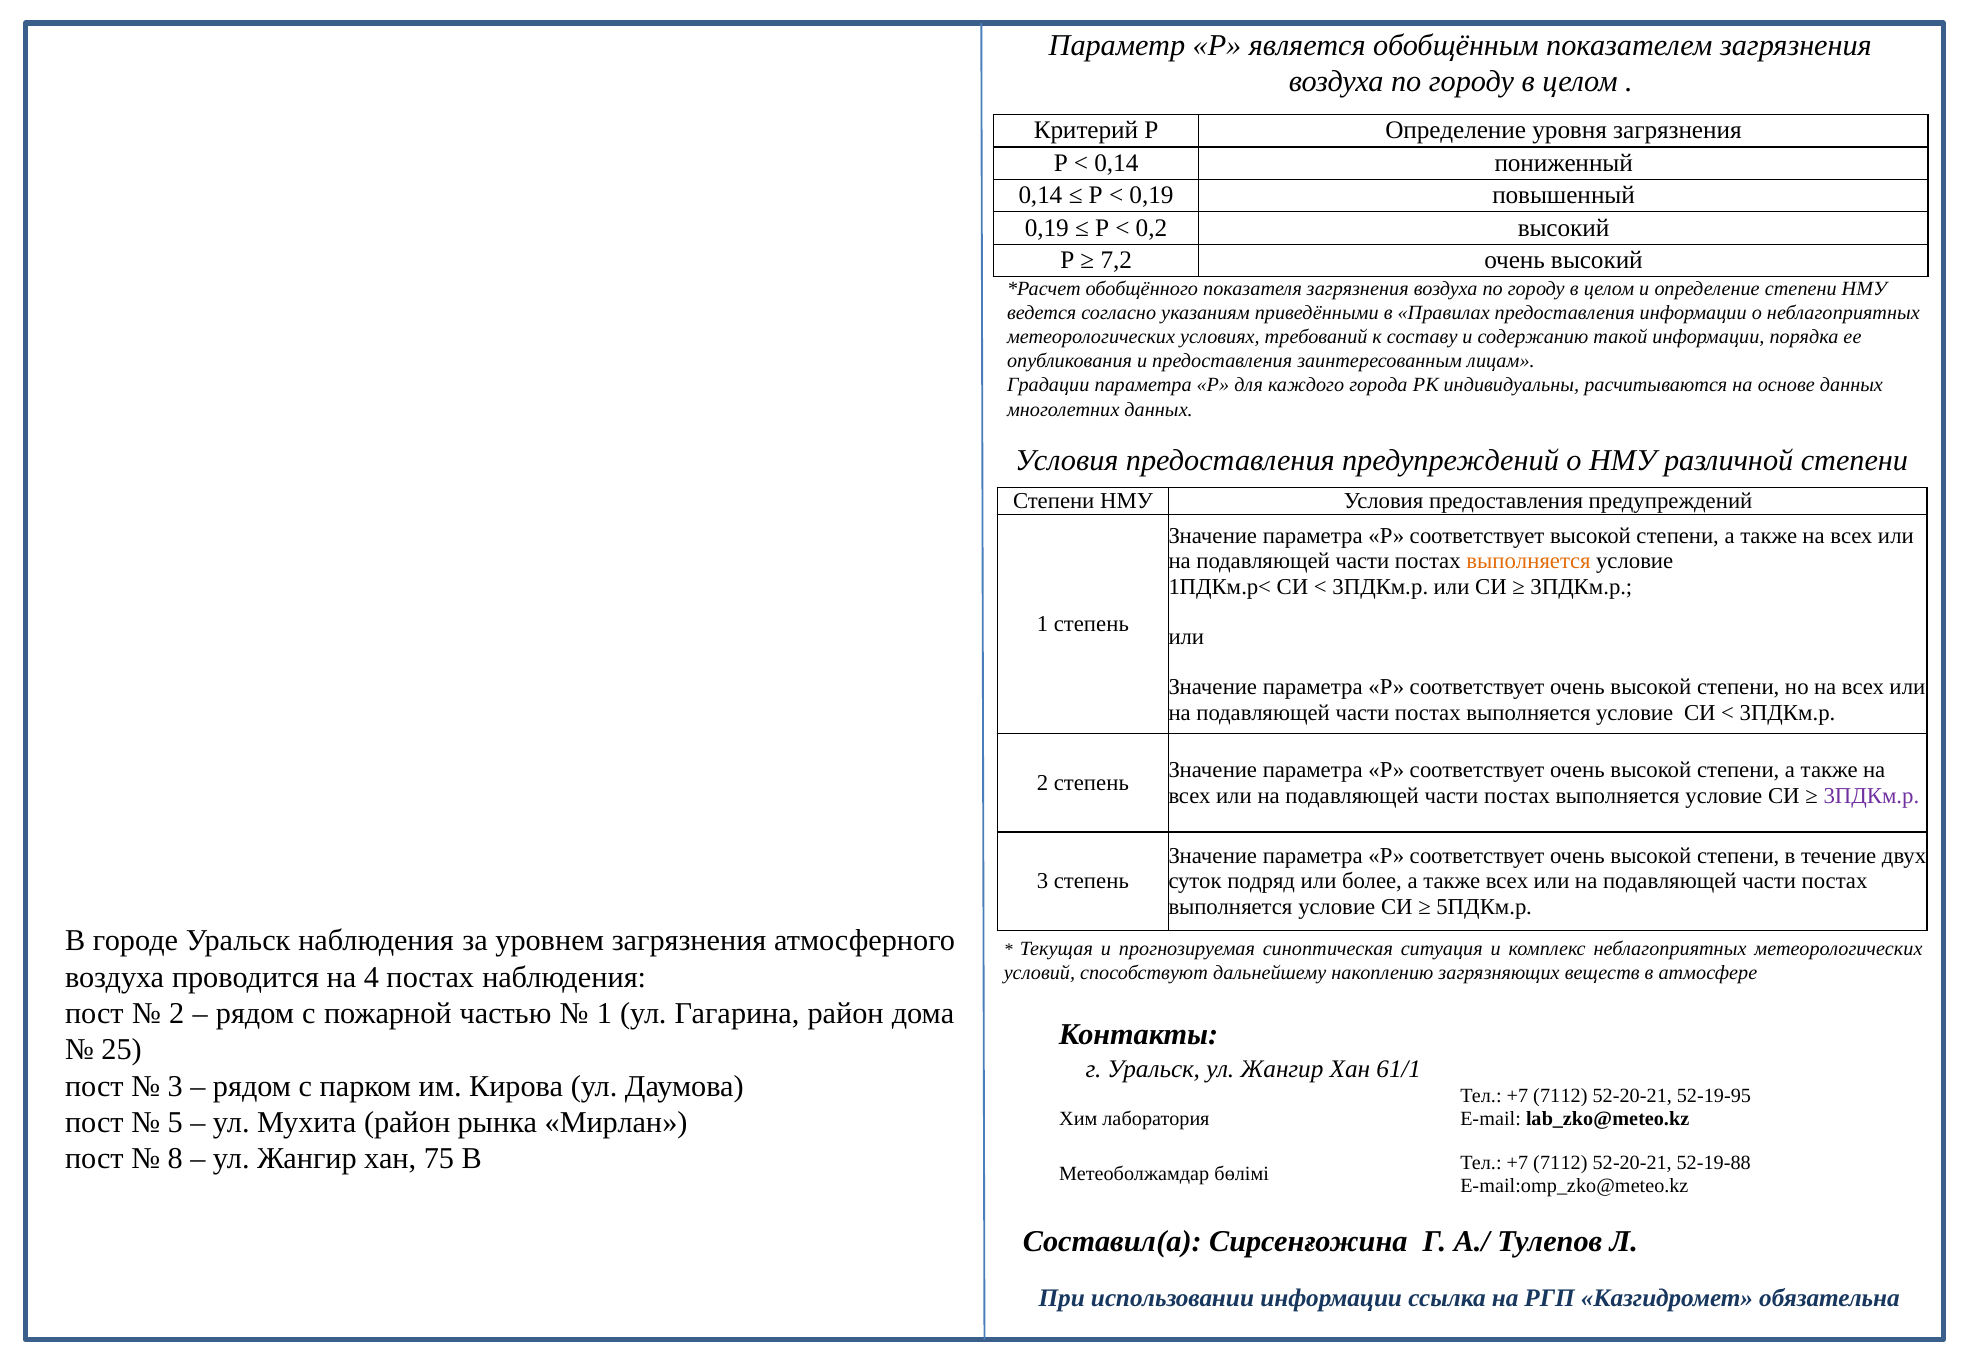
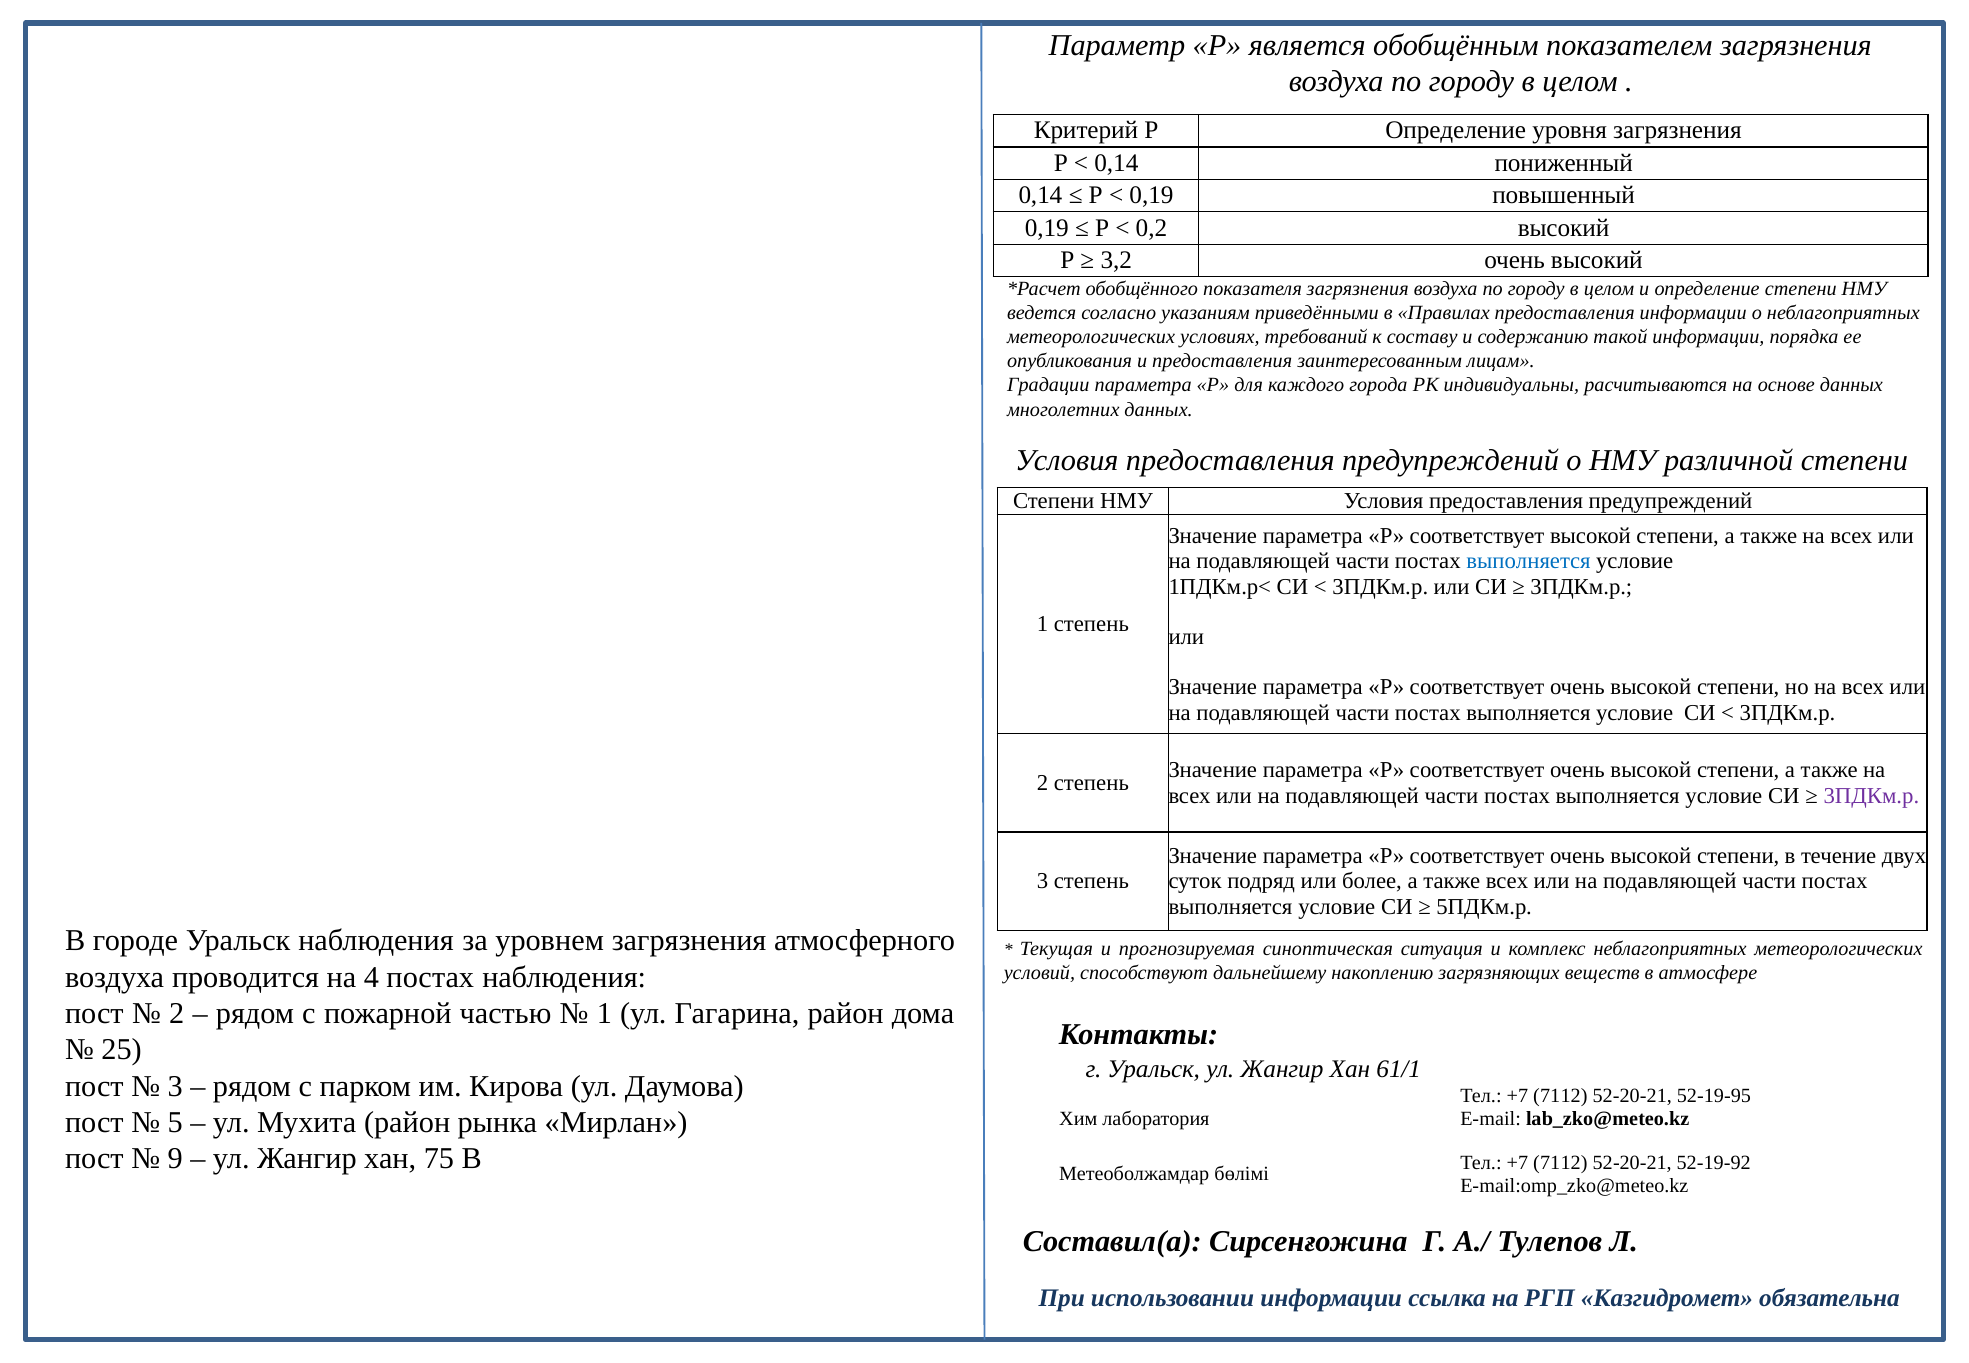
7,2: 7,2 -> 3,2
выполняется at (1528, 562) colour: orange -> blue
8: 8 -> 9
52-19-88: 52-19-88 -> 52-19-92
